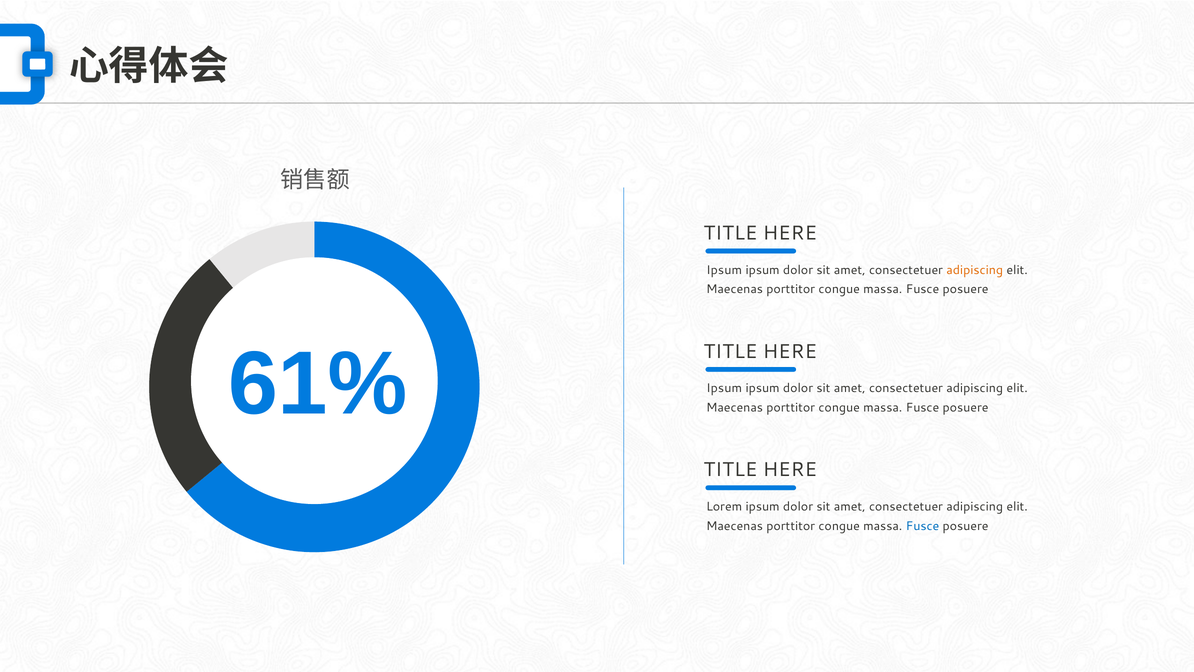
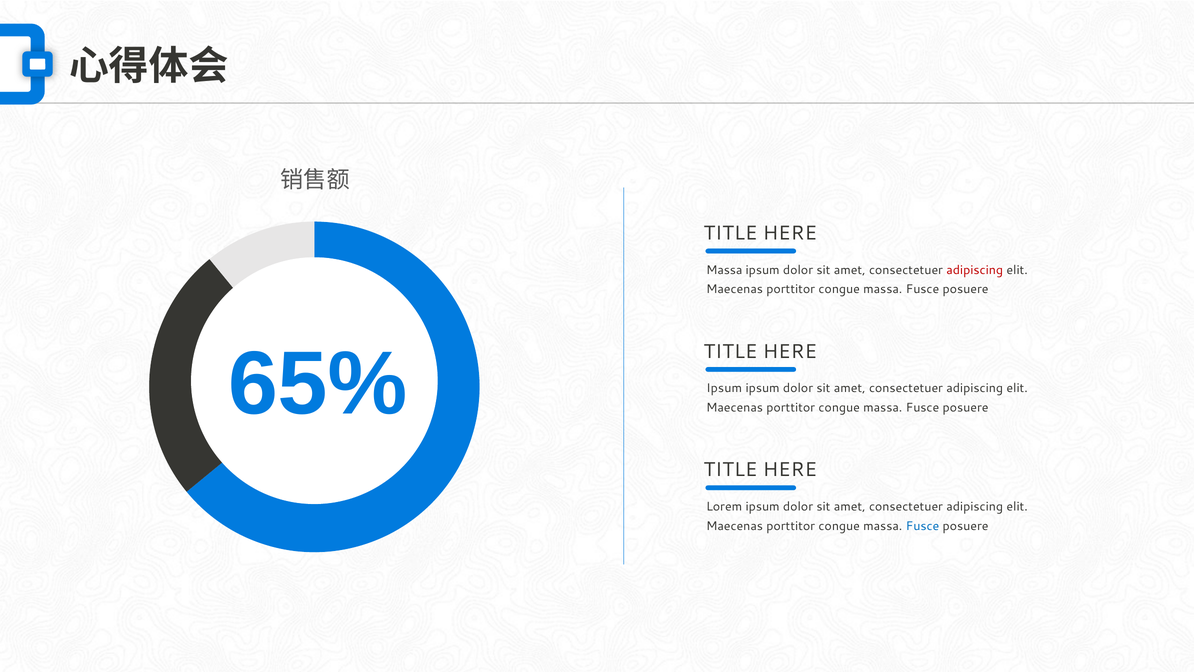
Ipsum at (724, 270): Ipsum -> Massa
adipiscing at (975, 270) colour: orange -> red
61%: 61% -> 65%
